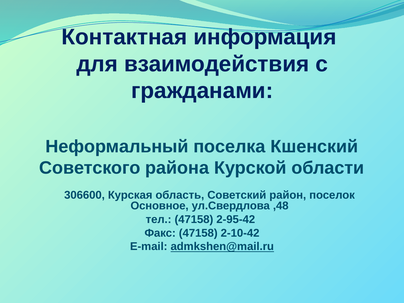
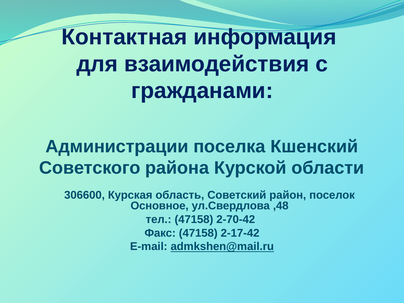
Неформальный: Неформальный -> Администрации
2-95-42: 2-95-42 -> 2-70-42
2-10-42: 2-10-42 -> 2-17-42
